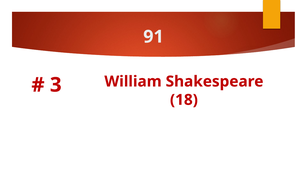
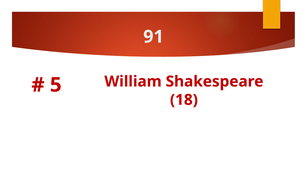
3: 3 -> 5
